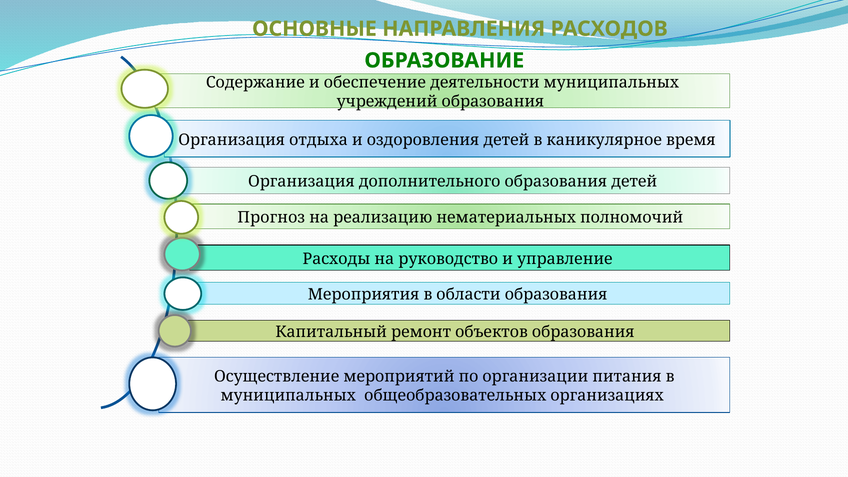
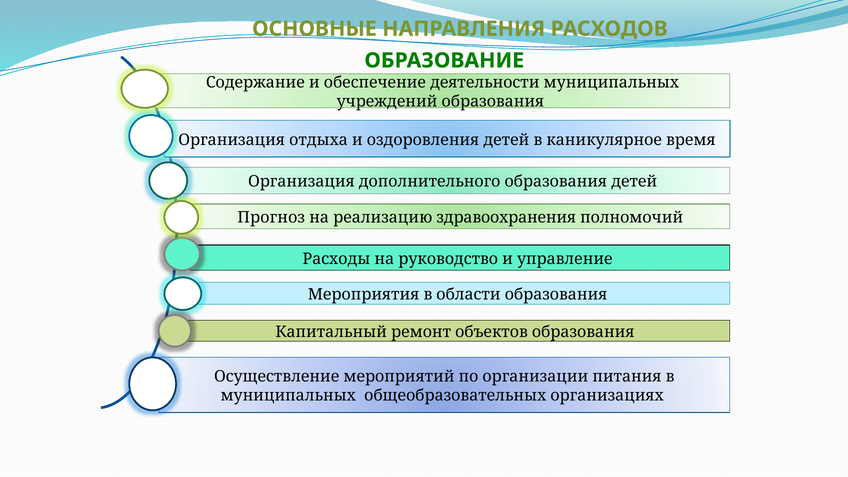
нематериальных: нематериальных -> здравоохранения
